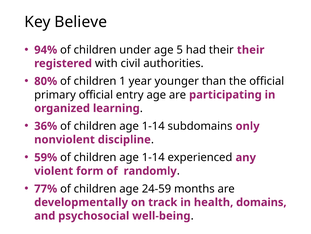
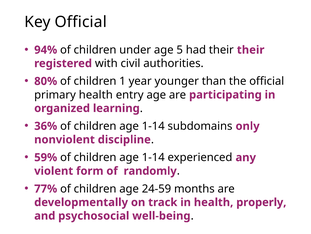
Key Believe: Believe -> Official
primary official: official -> health
domains: domains -> properly
